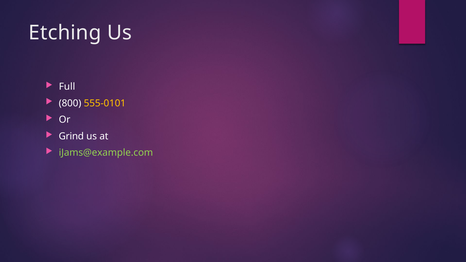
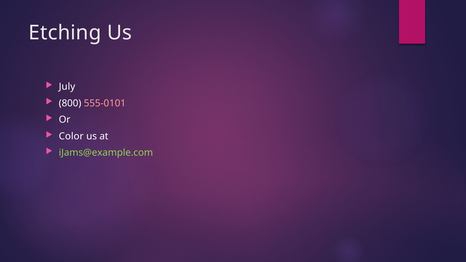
Full: Full -> July
555-0101 colour: yellow -> pink
Grind: Grind -> Color
